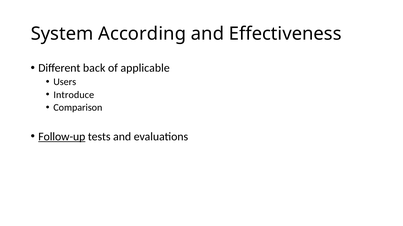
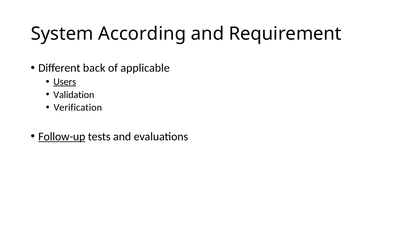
Effectiveness: Effectiveness -> Requirement
Users underline: none -> present
Introduce: Introduce -> Validation
Comparison: Comparison -> Verification
